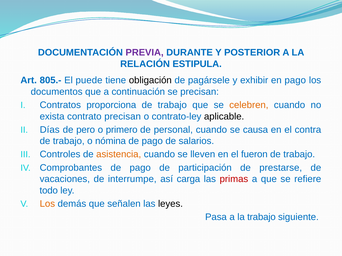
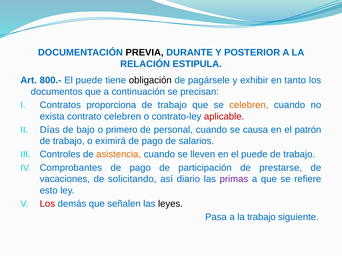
PREVIA colour: purple -> black
805.-: 805.- -> 800.-
en pago: pago -> tanto
contrato precisan: precisan -> celebren
aplicable colour: black -> red
pero: pero -> bajo
contra: contra -> patrón
nómina: nómina -> eximirá
en el fueron: fueron -> puede
interrumpe: interrumpe -> solicitando
carga: carga -> diario
primas colour: red -> purple
todo: todo -> esto
Los at (47, 204) colour: orange -> red
